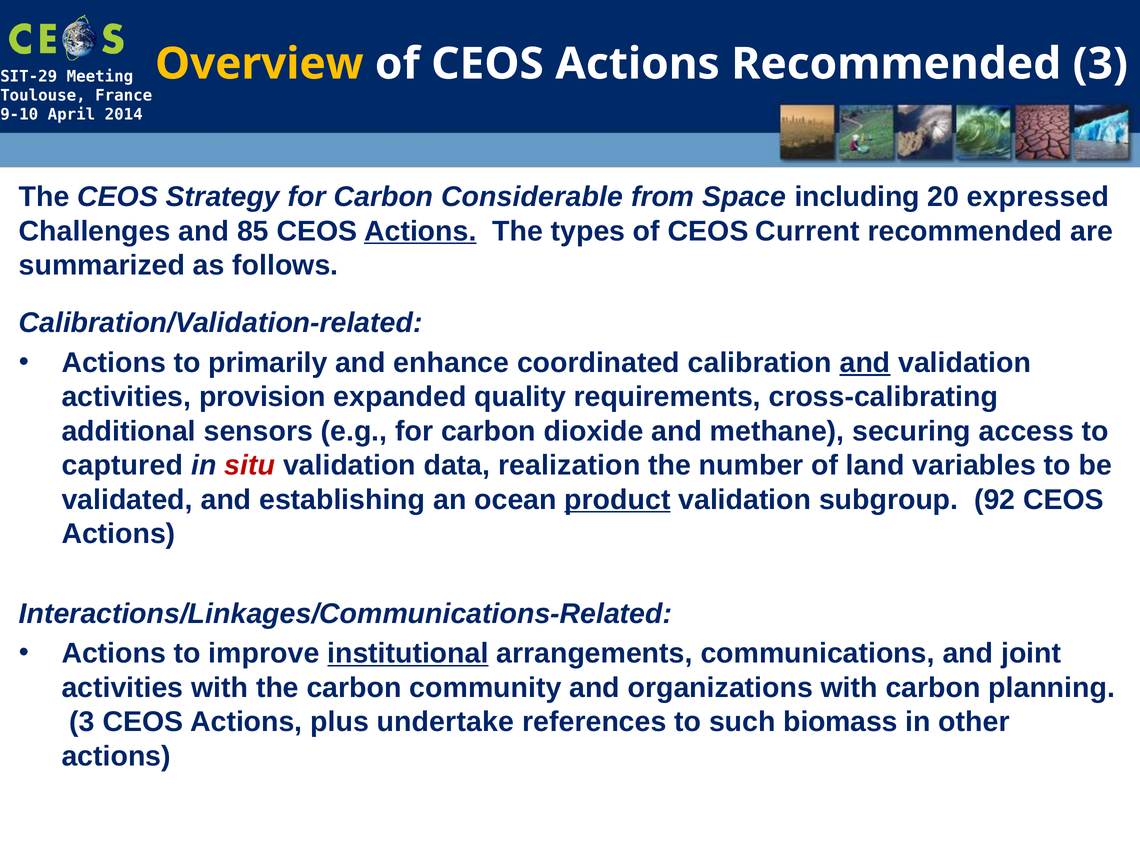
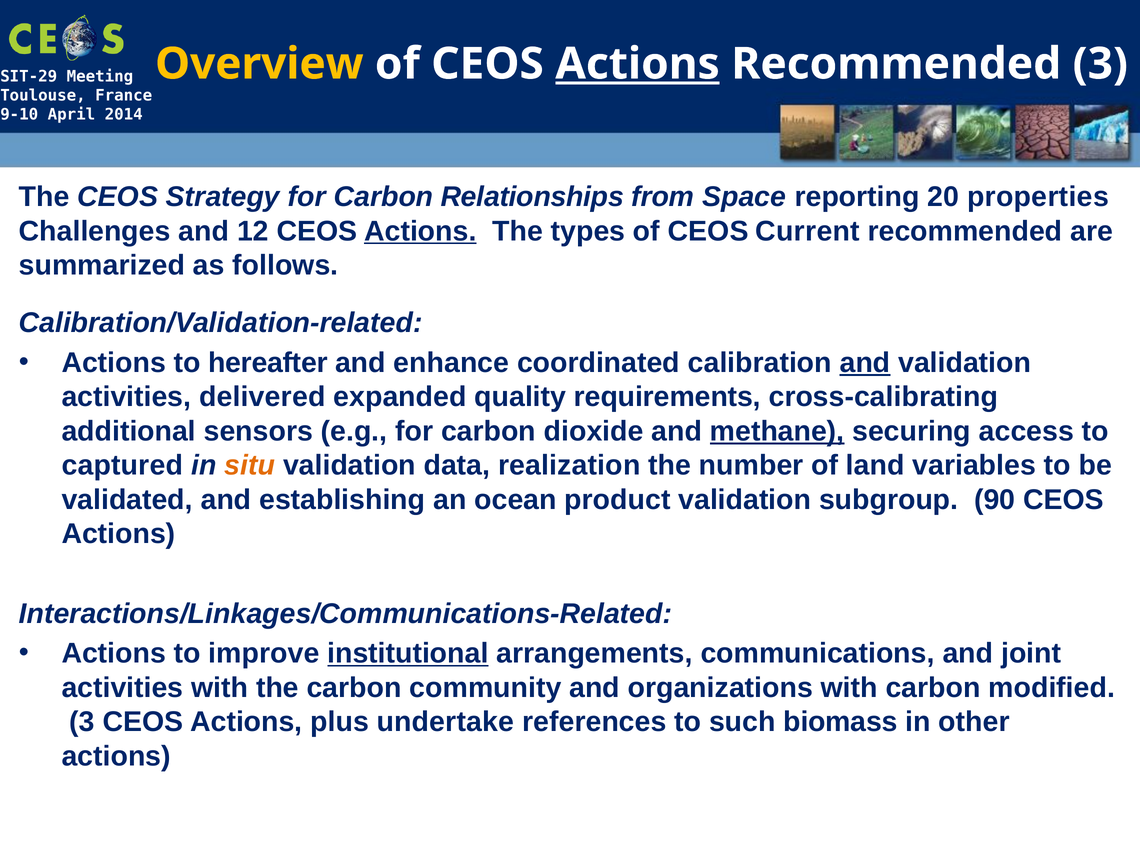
Actions at (638, 64) underline: none -> present
Considerable: Considerable -> Relationships
including: including -> reporting
expressed: expressed -> properties
85: 85 -> 12
primarily: primarily -> hereafter
provision: provision -> delivered
methane underline: none -> present
situ colour: red -> orange
product underline: present -> none
92: 92 -> 90
planning: planning -> modified
